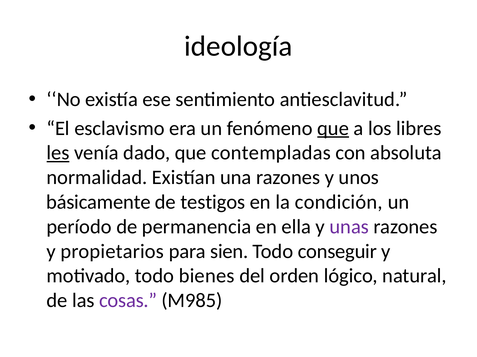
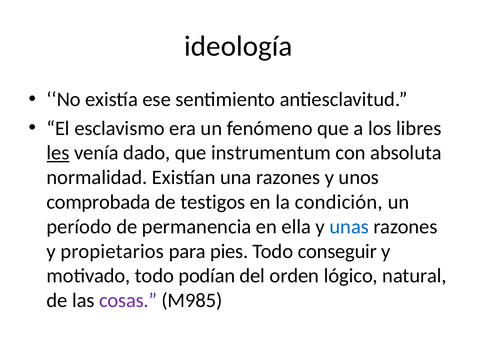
que at (333, 129) underline: present -> none
contempladas: contempladas -> instrumentum
básicamente: básicamente -> comprobada
unas colour: purple -> blue
sien: sien -> pies
bienes: bienes -> podían
